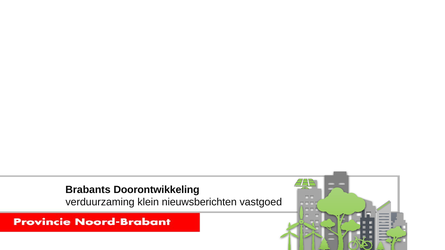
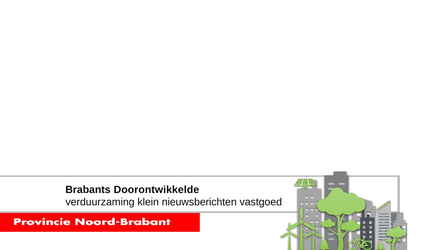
Doorontwikkeling: Doorontwikkeling -> Doorontwikkelde
